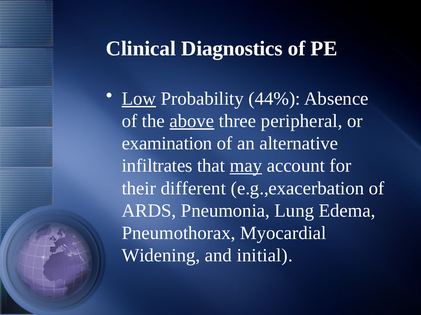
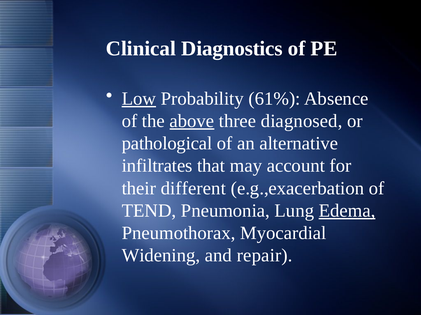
44%: 44% -> 61%
peripheral: peripheral -> diagnosed
examination: examination -> pathological
may underline: present -> none
ARDS: ARDS -> TEND
Edema underline: none -> present
initial: initial -> repair
